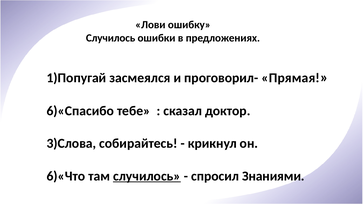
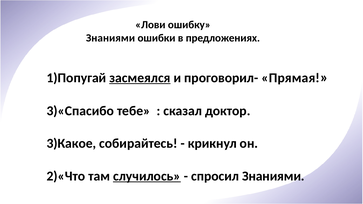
Случилось at (111, 38): Случилось -> Знаниями
засмеялся underline: none -> present
6)«Спасибо: 6)«Спасибо -> 3)«Спасибо
3)Слова: 3)Слова -> 3)Какое
6)«Что: 6)«Что -> 2)«Что
